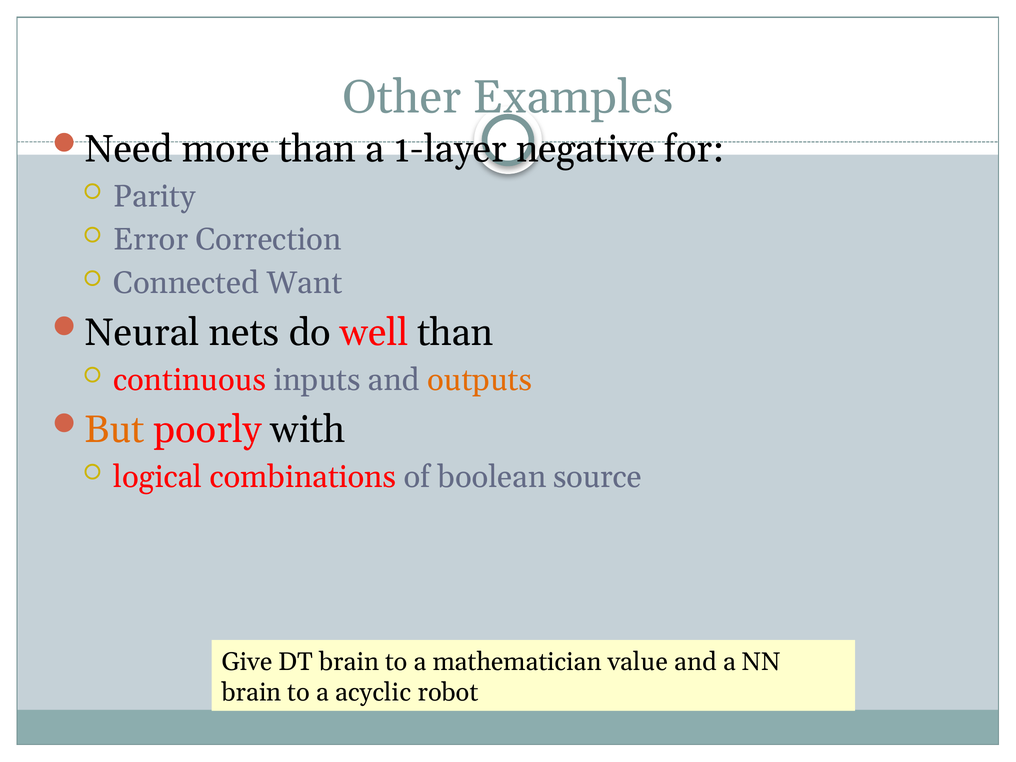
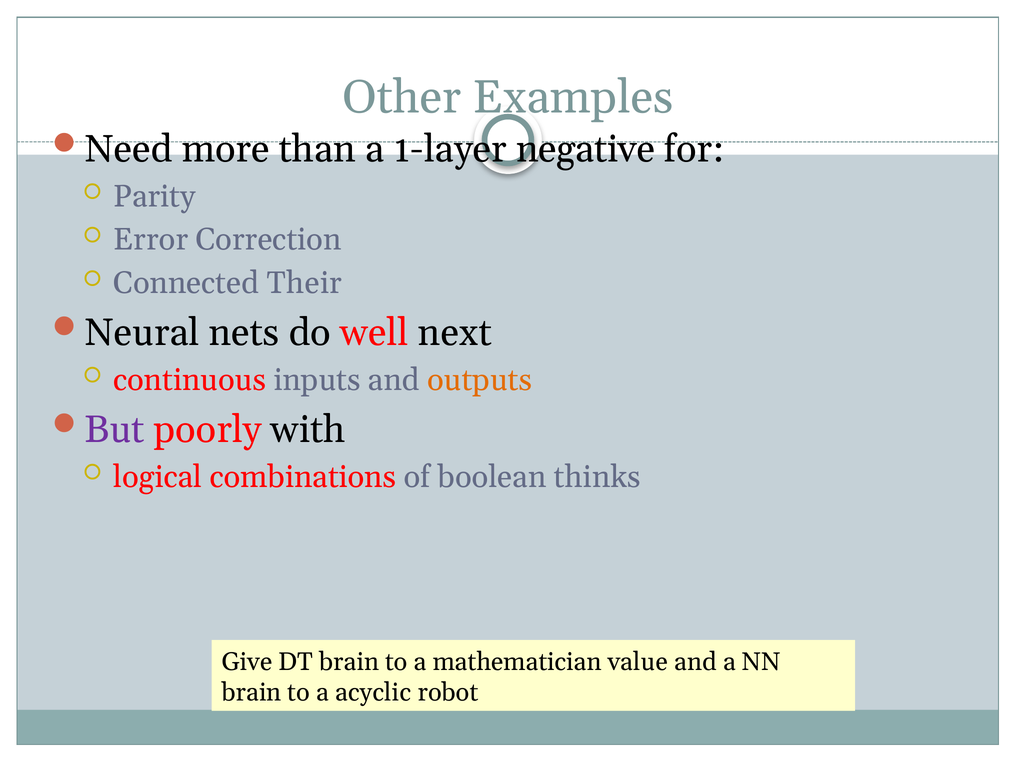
Want: Want -> Their
well than: than -> next
But colour: orange -> purple
source: source -> thinks
